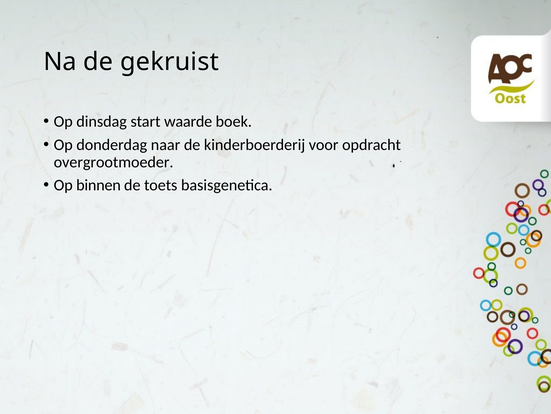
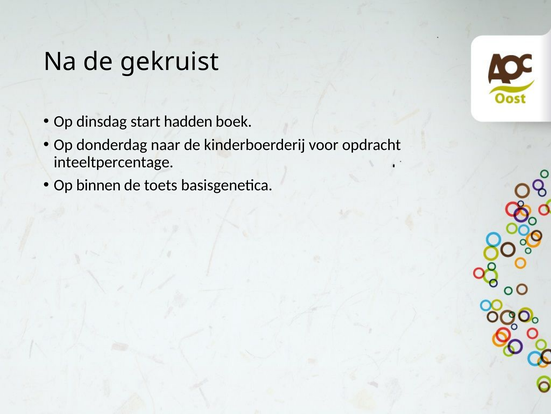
waarde: waarde -> hadden
overgrootmoeder: overgrootmoeder -> inteeltpercentage
